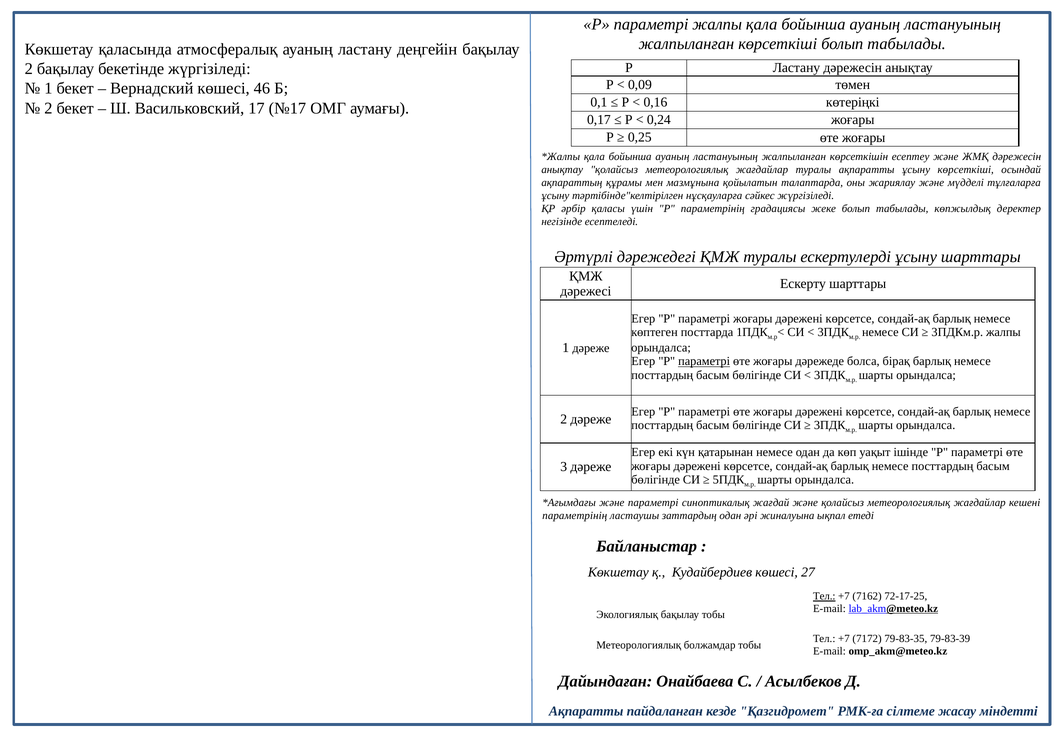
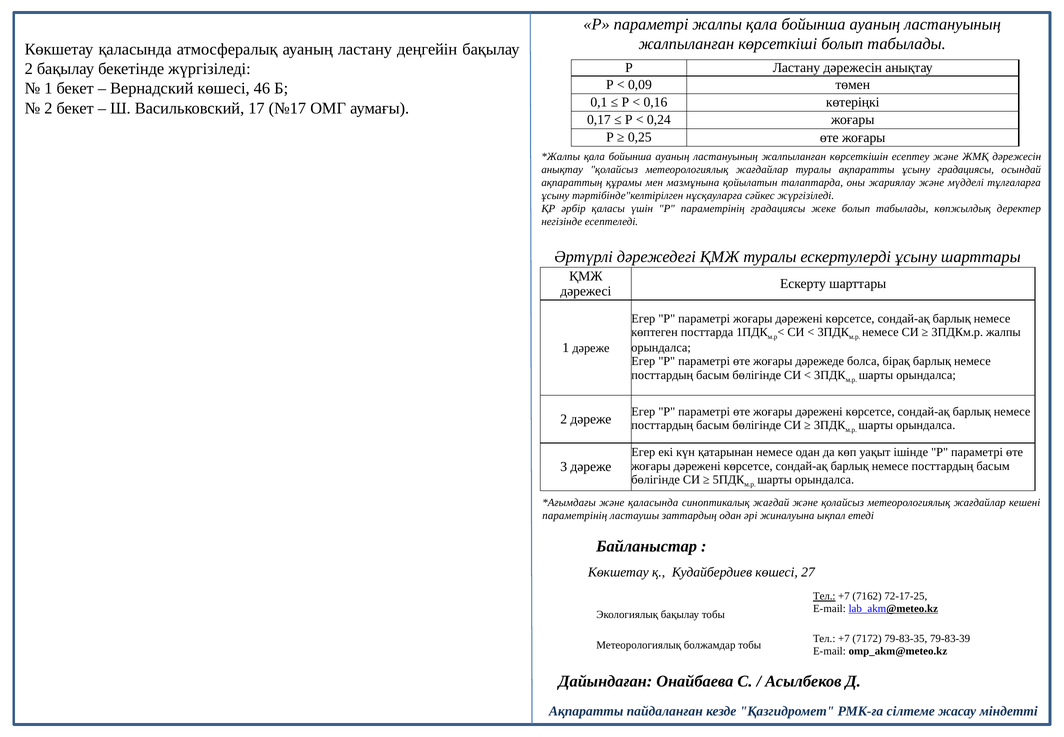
ұсыну көрсеткіші: көрсеткіші -> градациясы
параметрі at (704, 361) underline: present -> none
және параметрі: параметрі -> қаласында
